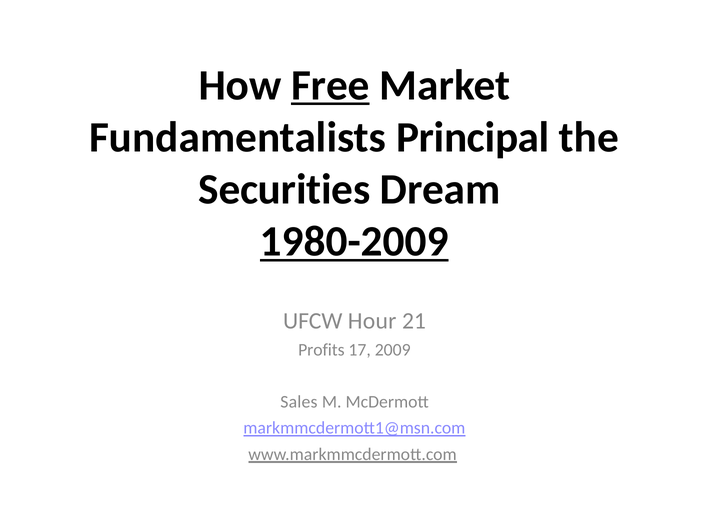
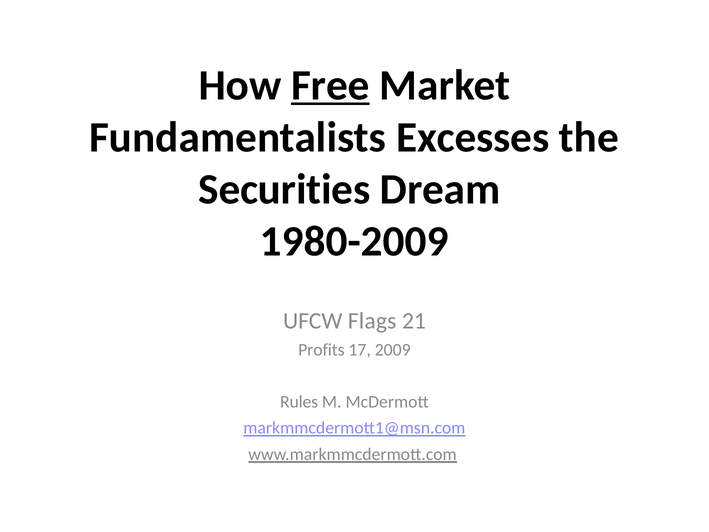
Principal: Principal -> Excesses
1980-2009 underline: present -> none
Hour: Hour -> Flags
Sales: Sales -> Rules
